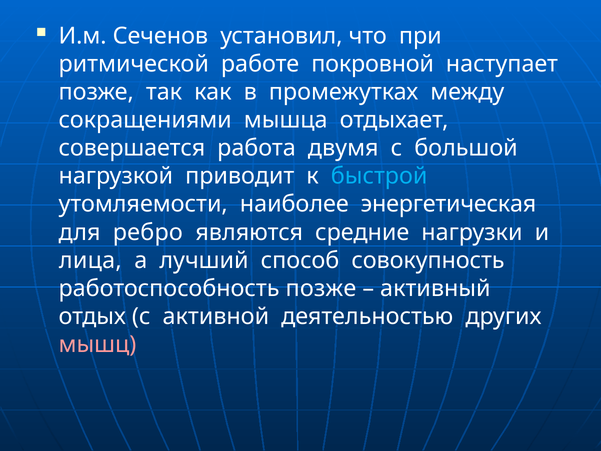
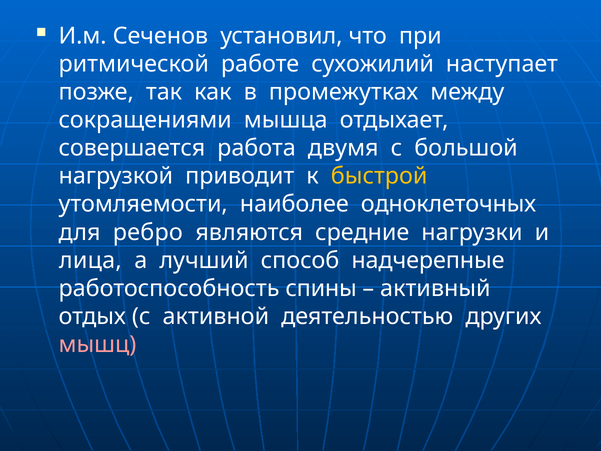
покровной: покровной -> сухожилий
быстрой colour: light blue -> yellow
энергетическая: энергетическая -> одноклеточных
совокупность: совокупность -> надчерепные
работоспособность позже: позже -> спины
